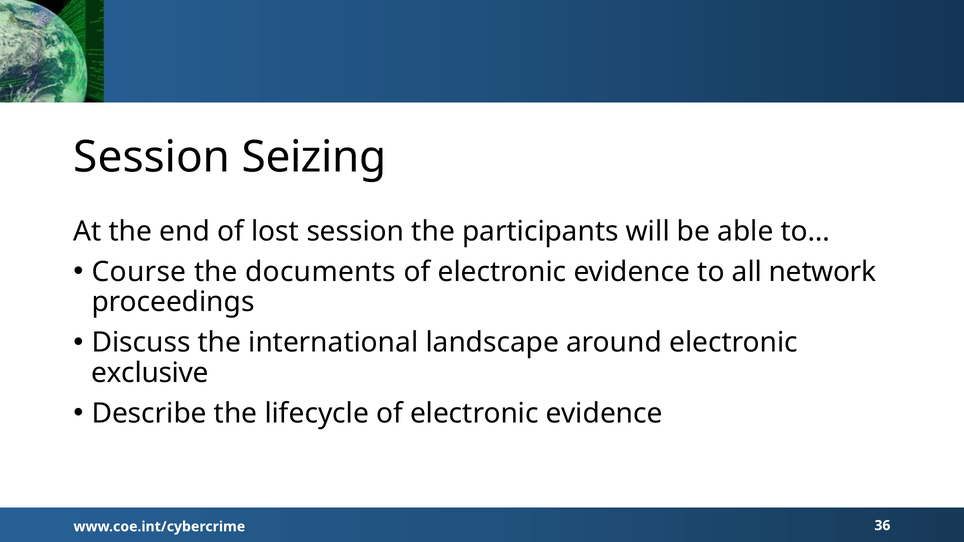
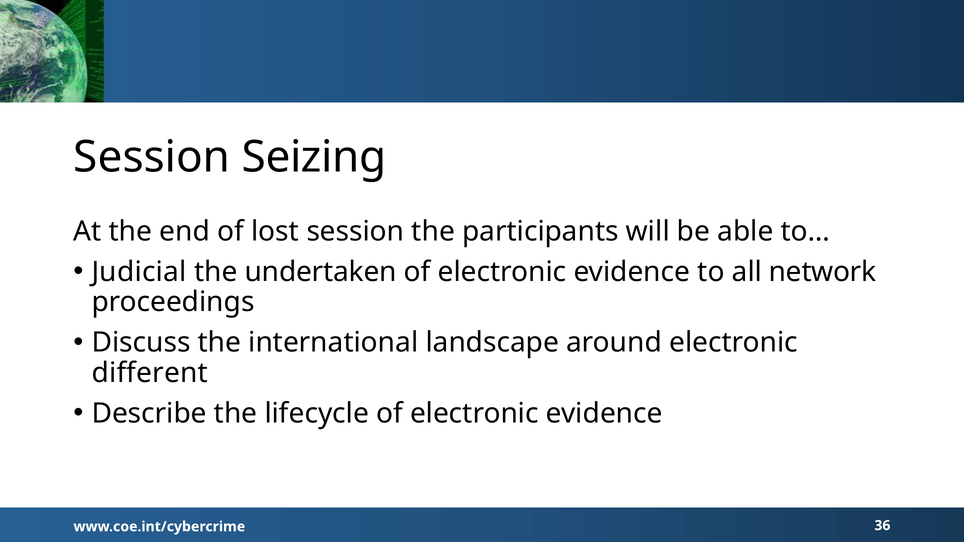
Course: Course -> Judicial
documents: documents -> undertaken
exclusive: exclusive -> different
